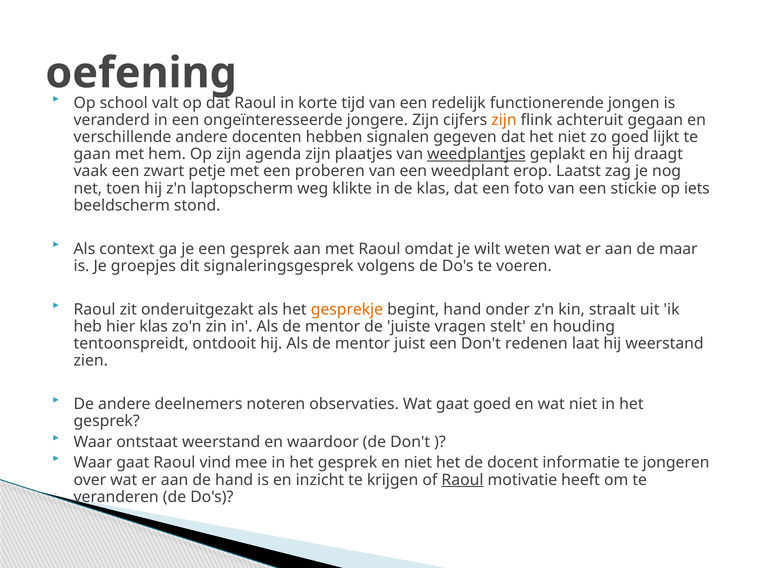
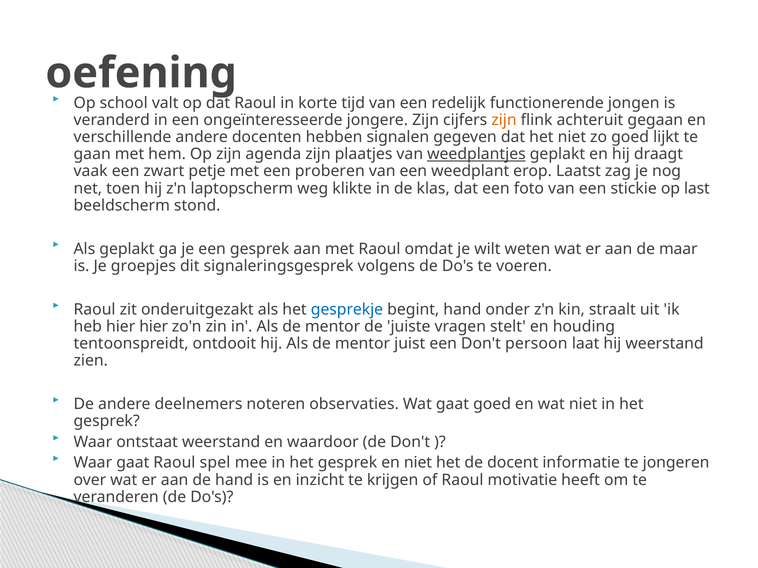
iets: iets -> last
Als context: context -> geplakt
gesprekje colour: orange -> blue
hier klas: klas -> hier
redenen: redenen -> persoon
vind: vind -> spel
Raoul at (463, 480) underline: present -> none
